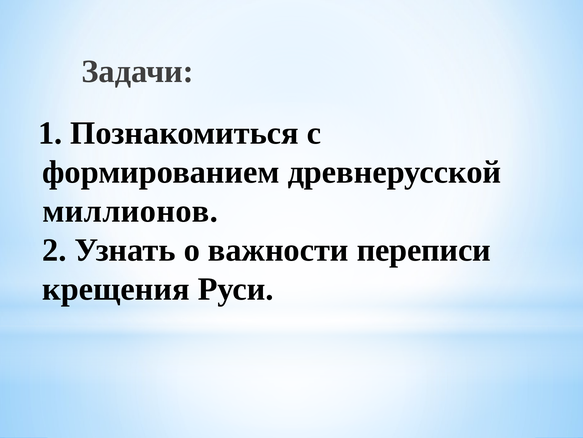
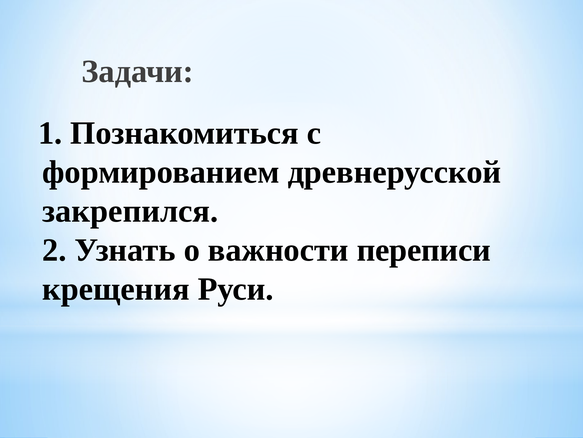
миллионов: миллионов -> закрепился
